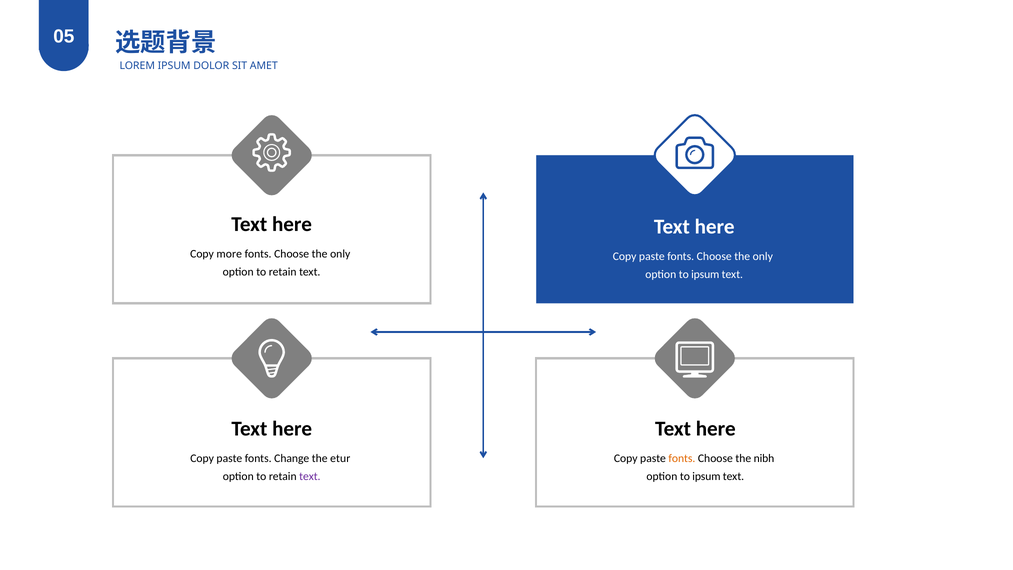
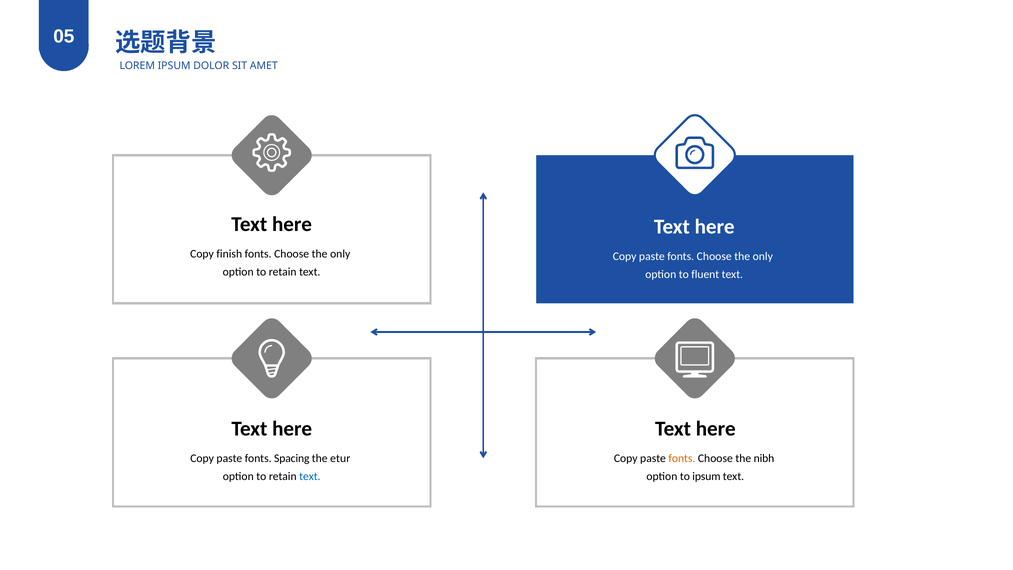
more: more -> finish
ipsum at (705, 274): ipsum -> fluent
Change: Change -> Spacing
text at (310, 476) colour: purple -> blue
